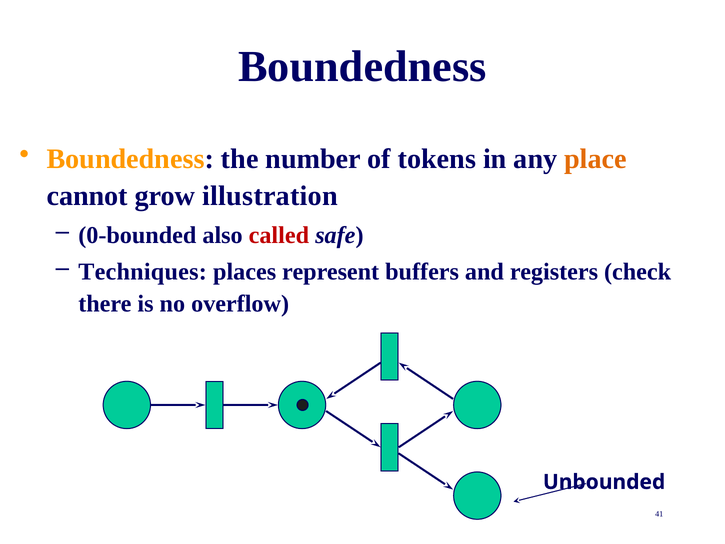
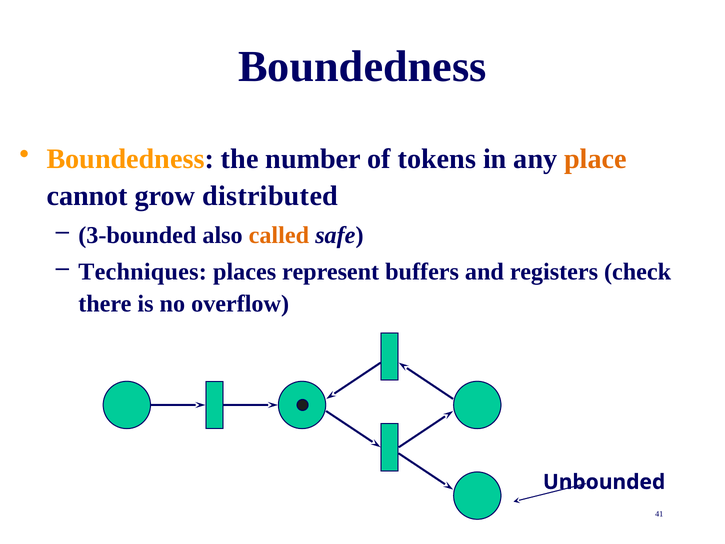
illustration: illustration -> distributed
0-bounded: 0-bounded -> 3-bounded
called colour: red -> orange
